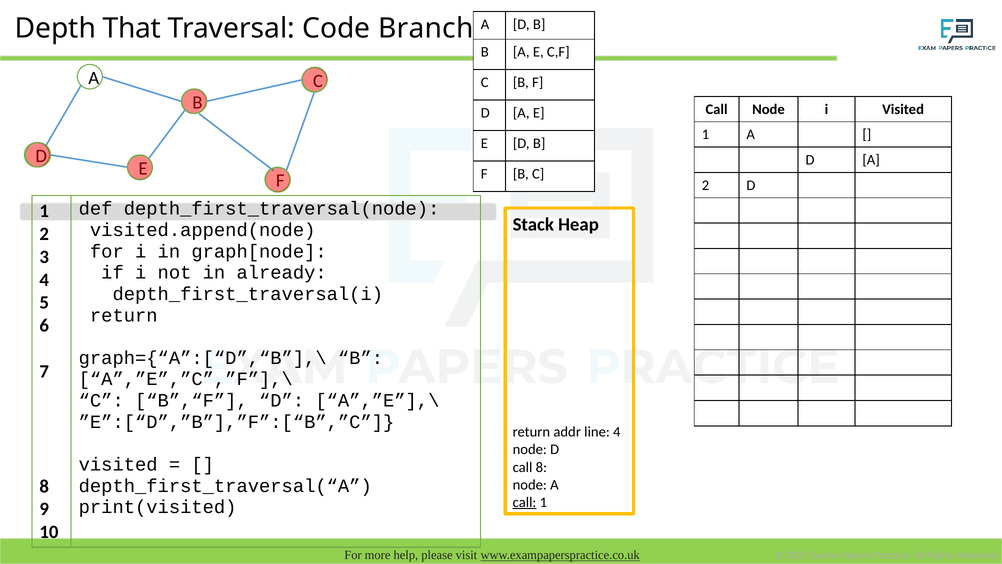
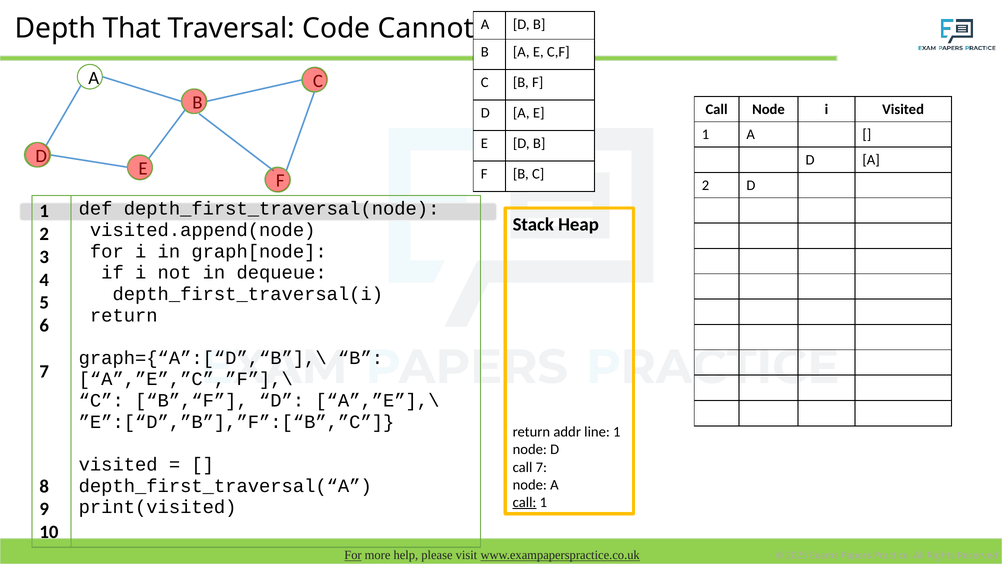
Branch: Branch -> Cannot
already: already -> dequeue
line 4: 4 -> 1
call 8: 8 -> 7
For at (353, 555) underline: none -> present
